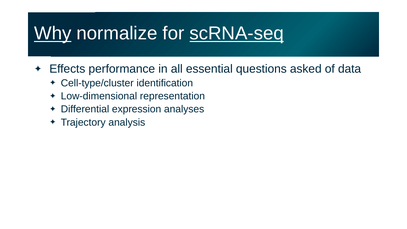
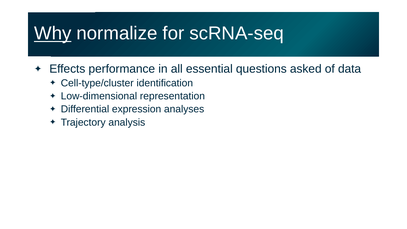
scRNA-seq underline: present -> none
